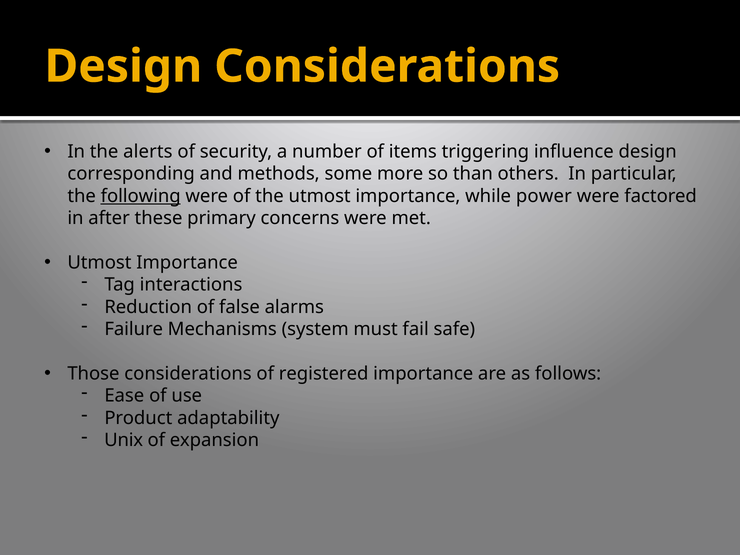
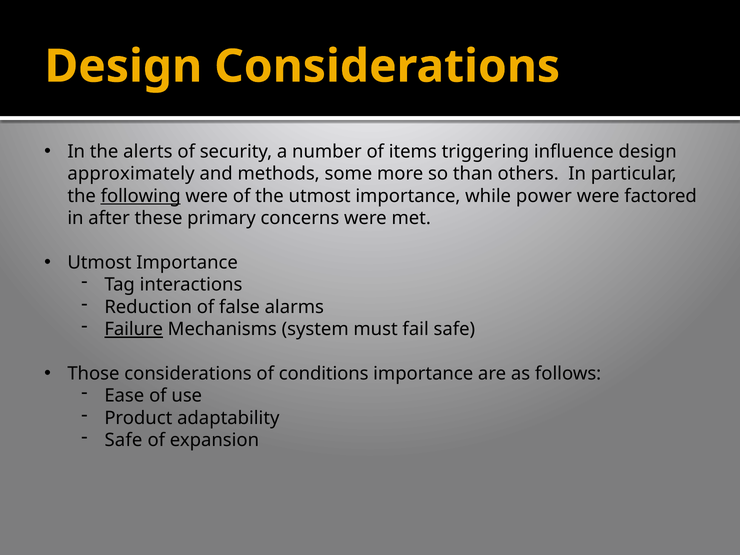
corresponding: corresponding -> approximately
Failure underline: none -> present
registered: registered -> conditions
Unix at (124, 440): Unix -> Safe
